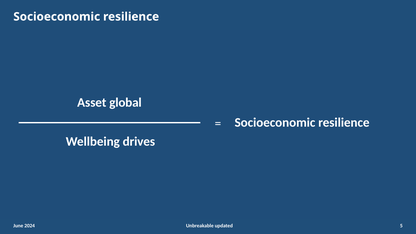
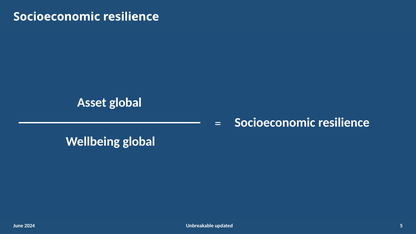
Wellbeing drives: drives -> global
